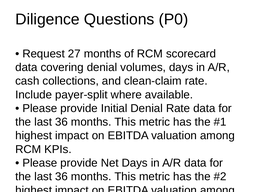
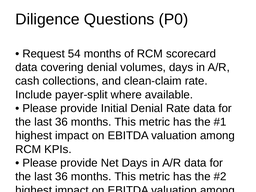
27: 27 -> 54
